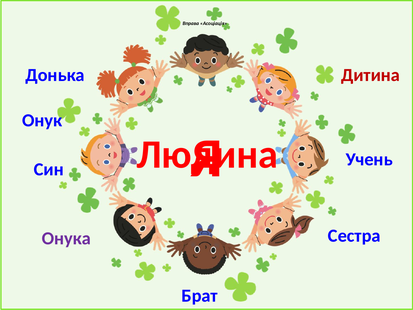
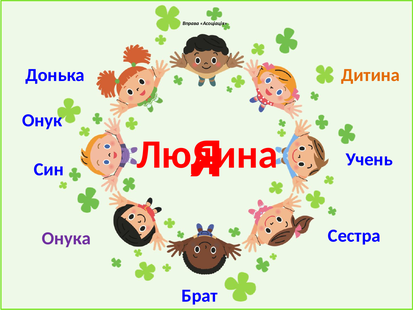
Дитина colour: red -> orange
